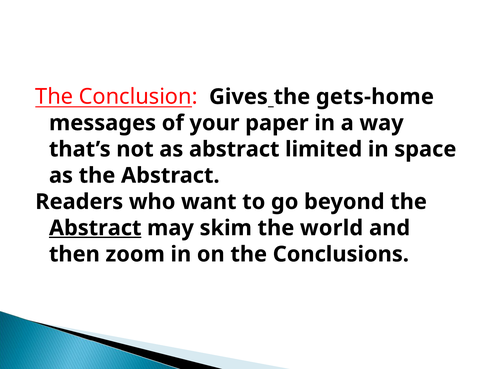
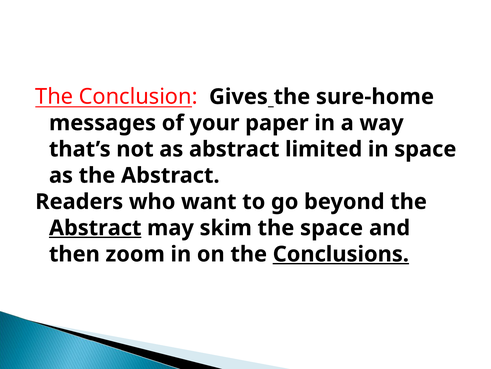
gets-home: gets-home -> sure-home
the world: world -> space
Conclusions underline: none -> present
